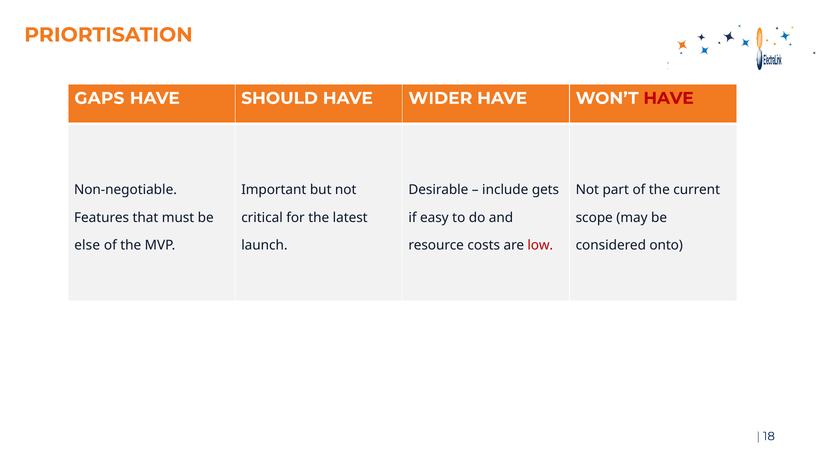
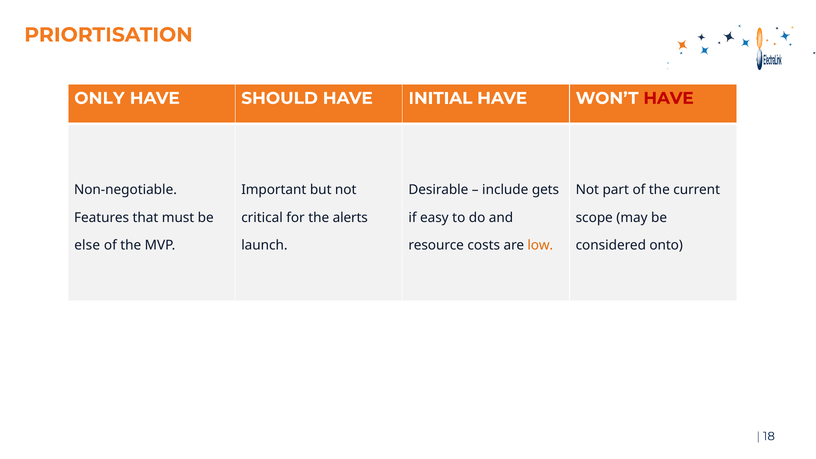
GAPS: GAPS -> ONLY
WIDER: WIDER -> INITIAL
latest: latest -> alerts
low colour: red -> orange
